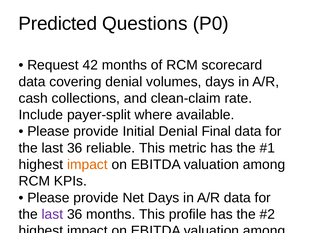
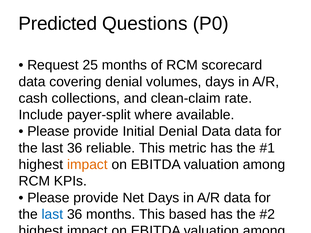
42: 42 -> 25
Denial Final: Final -> Data
last at (52, 215) colour: purple -> blue
profile: profile -> based
